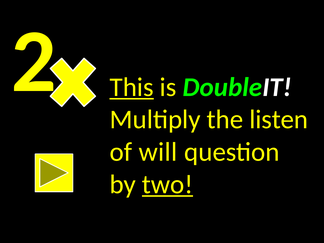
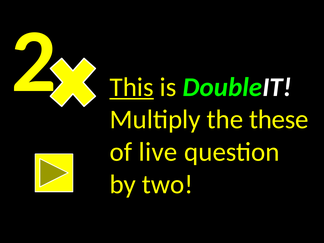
listen: listen -> these
will: will -> live
two underline: present -> none
